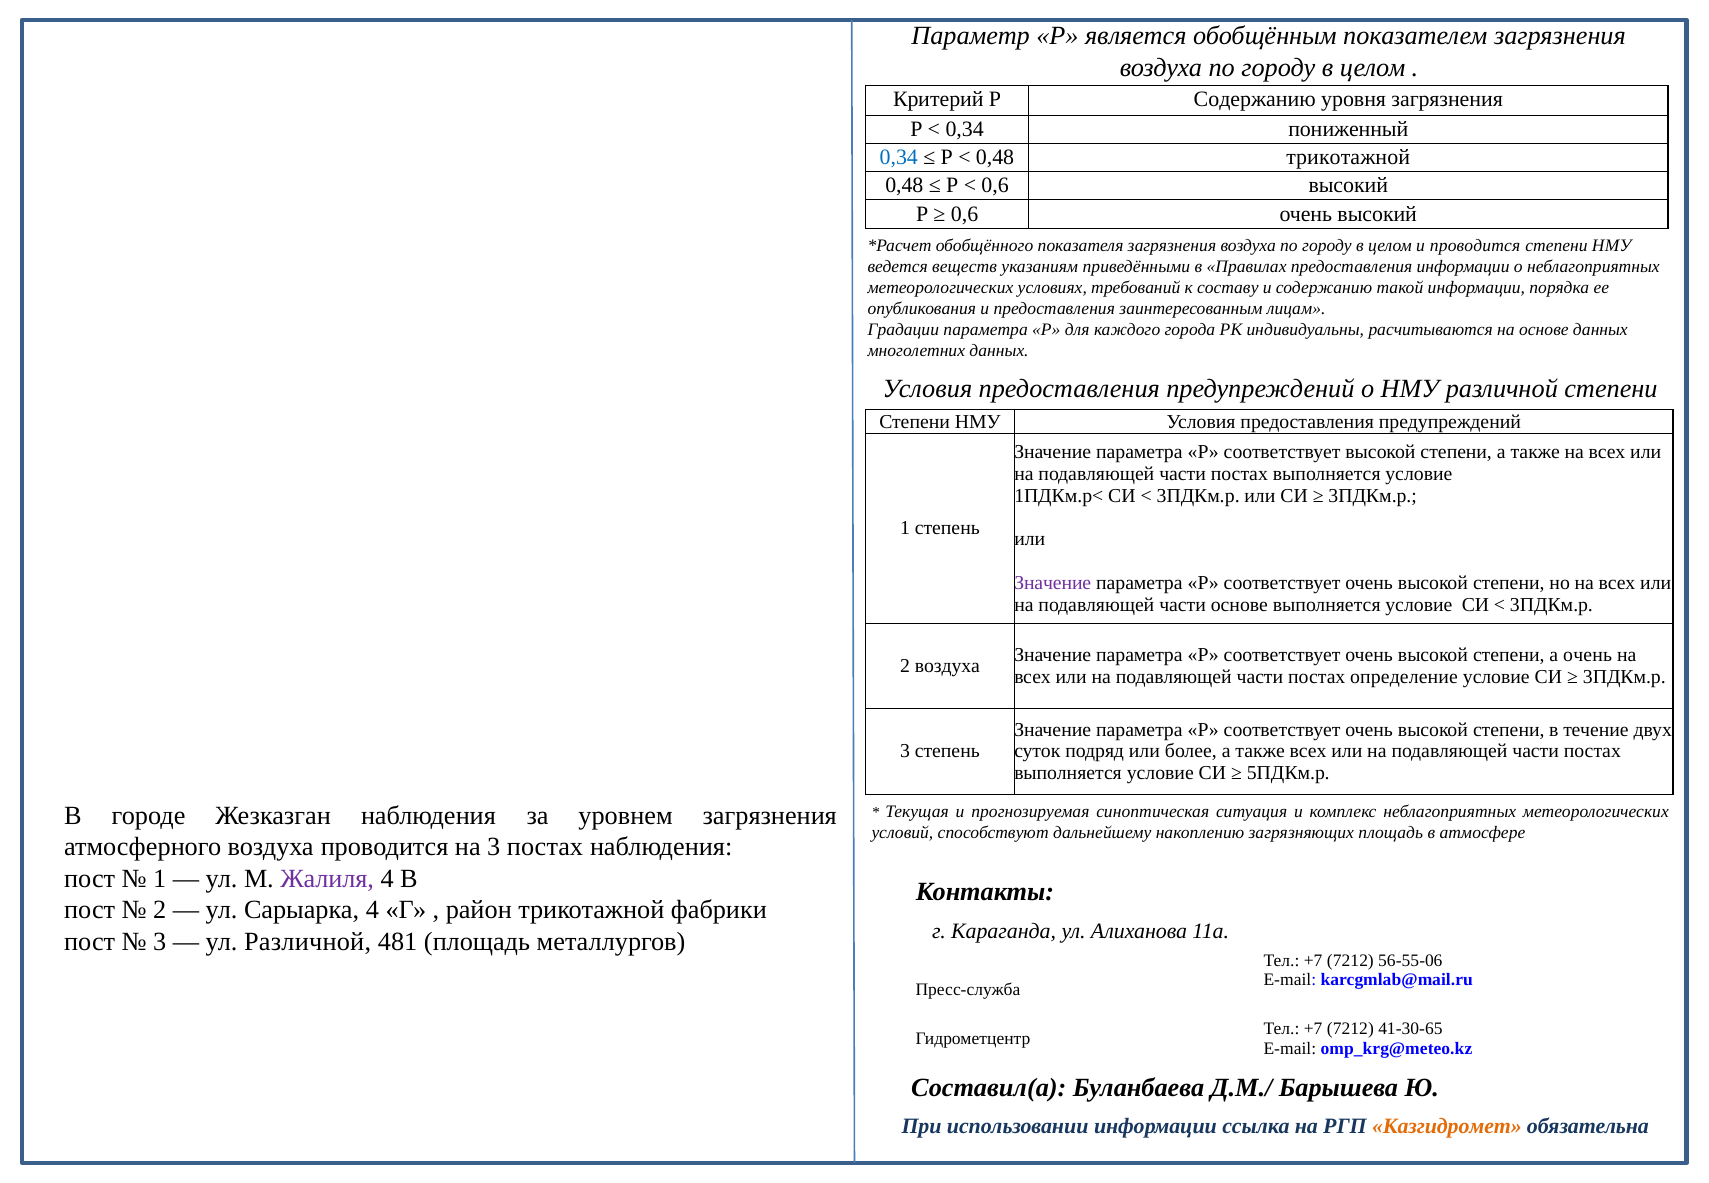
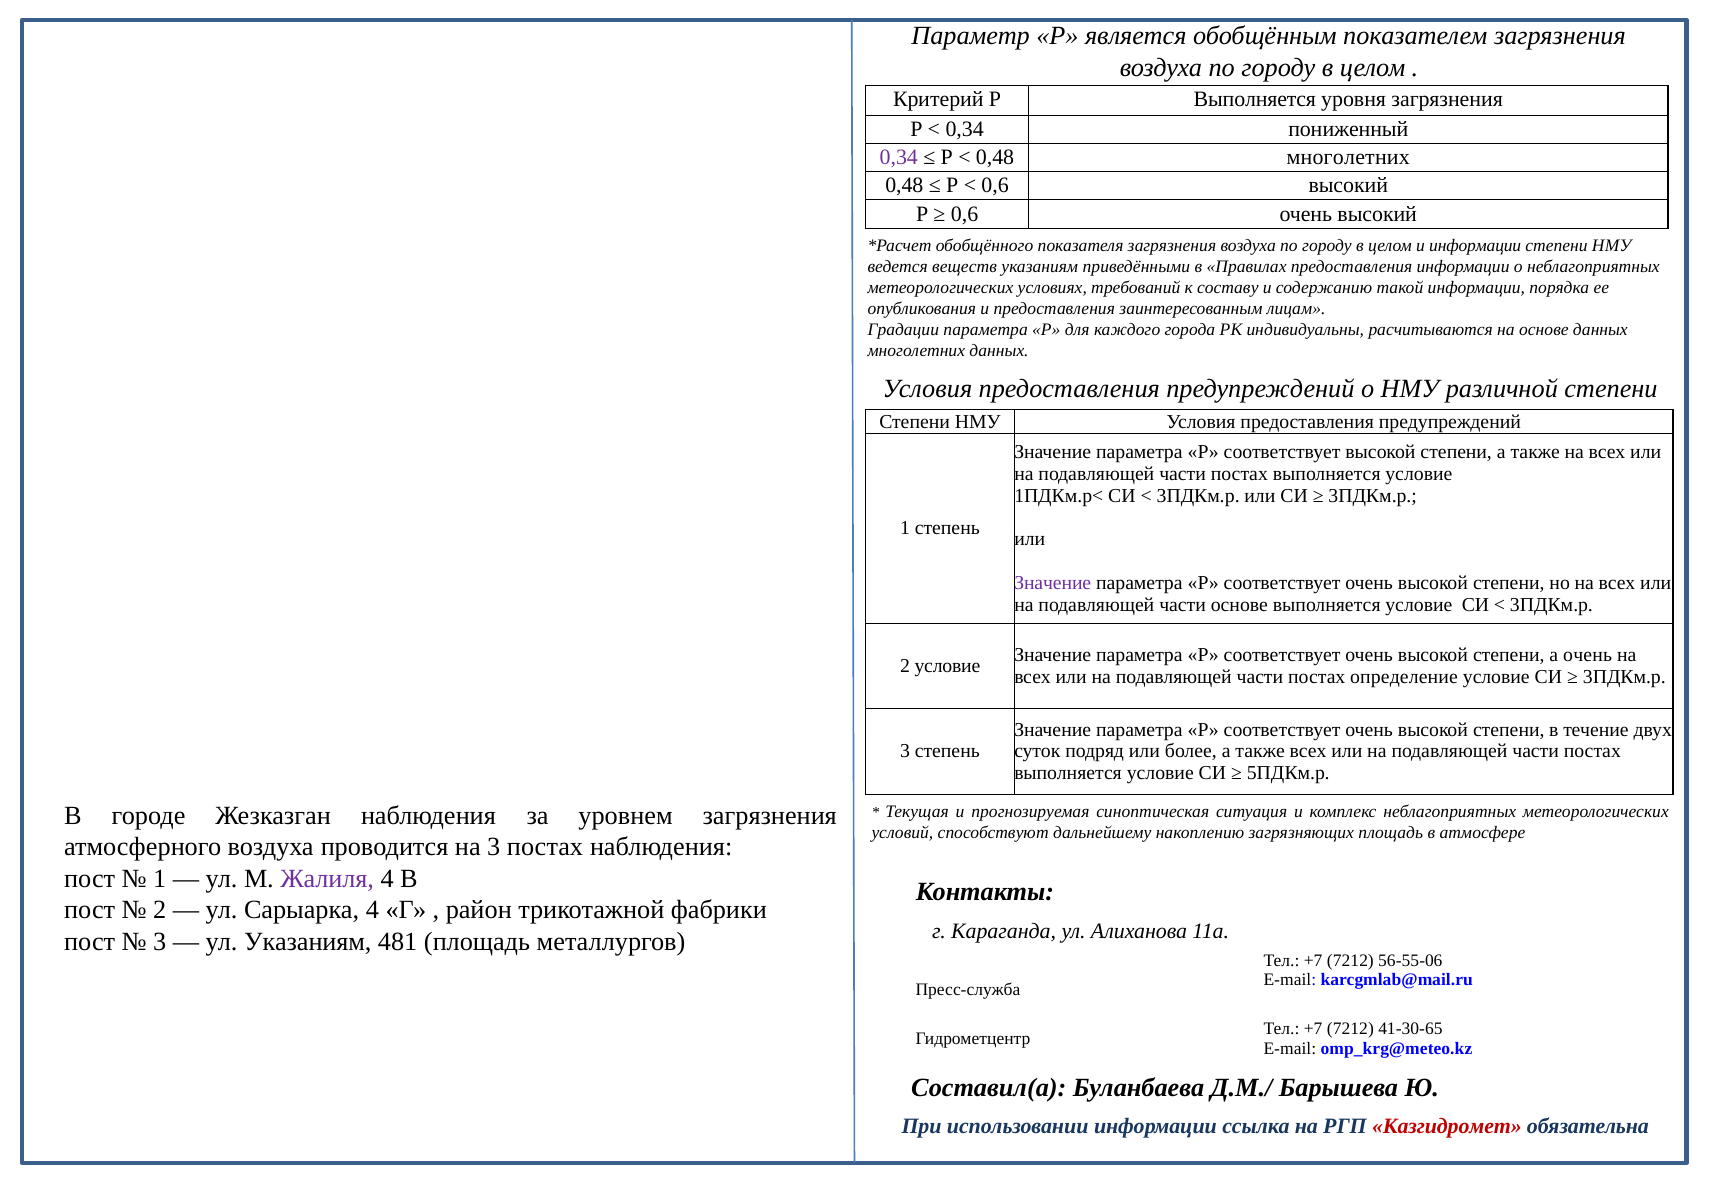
Р Содержанию: Содержанию -> Выполняется
0,34 at (899, 157) colour: blue -> purple
0,48 трикотажной: трикотажной -> многолетних
и проводится: проводится -> информации
2 воздуха: воздуха -> условие
ул Различной: Различной -> Указаниям
Казгидромет colour: orange -> red
